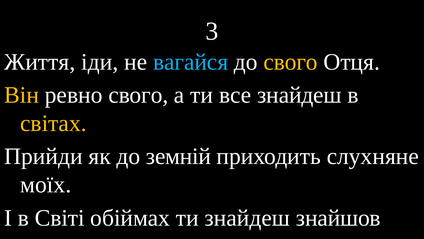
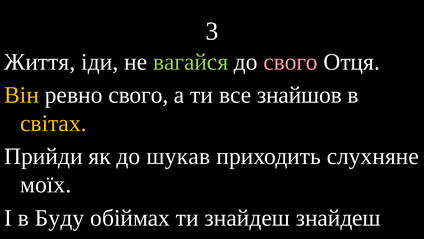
вагайся colour: light blue -> light green
свого at (291, 62) colour: yellow -> pink
все знайдеш: знайдеш -> знайшов
земній: земній -> шукав
Світі: Світі -> Буду
знайдеш знайшов: знайшов -> знайдеш
